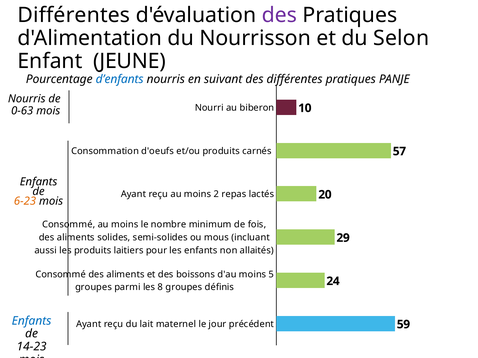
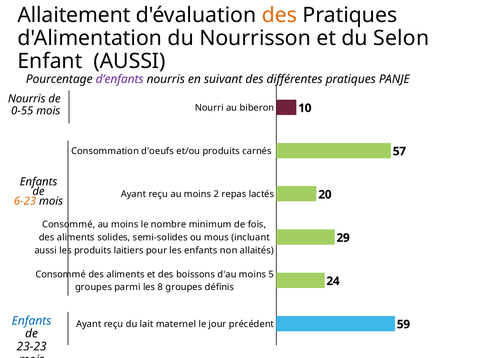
Différentes at (74, 15): Différentes -> Allaitement
des at (279, 15) colour: purple -> orange
Enfant JEUNE: JEUNE -> AUSSI
d’enfants colour: blue -> purple
0-63: 0-63 -> 0-55
14-23: 14-23 -> 23-23
